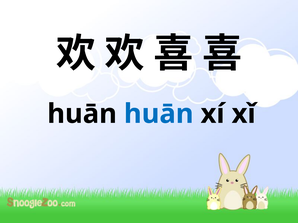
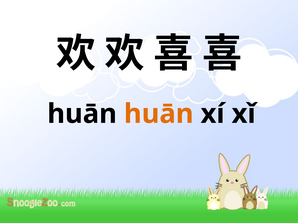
huān at (159, 114) colour: blue -> orange
